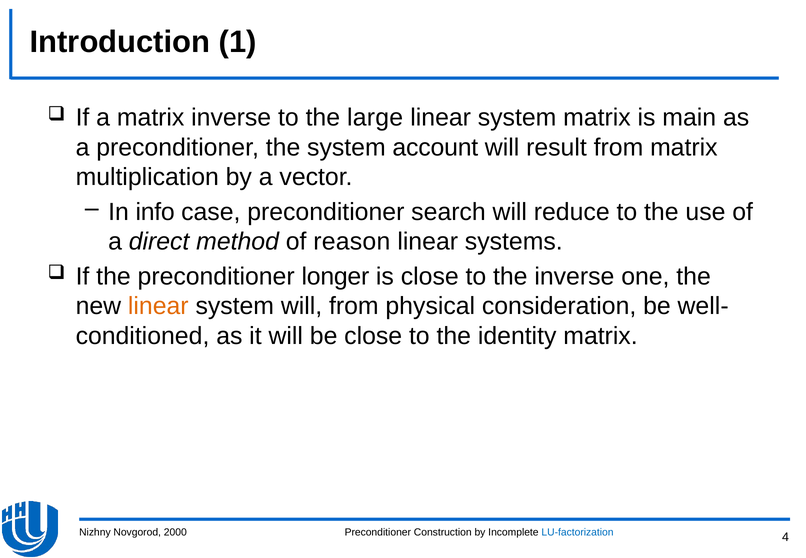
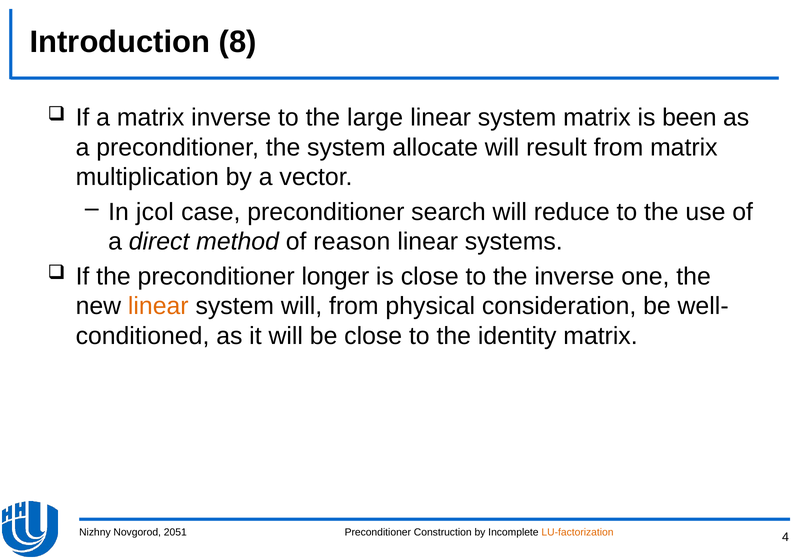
1: 1 -> 8
main: main -> been
account: account -> allocate
info: info -> jcol
2000: 2000 -> 2051
LU-factorization colour: blue -> orange
